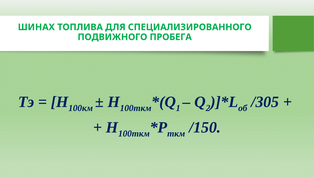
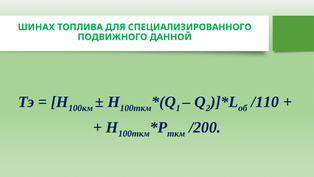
ПРОБЕГА: ПРОБЕГА -> ДАННОЙ
/305: /305 -> /110
/150: /150 -> /200
